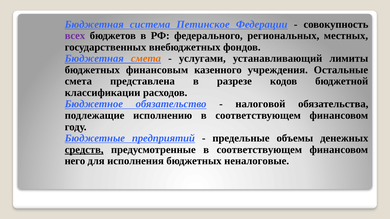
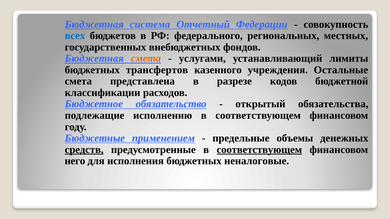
Петинское: Петинское -> Отчетный
всех colour: purple -> blue
финансовым: финансовым -> трансфертов
налоговой: налоговой -> открытый
предприятий: предприятий -> применением
соответствующем at (259, 150) underline: none -> present
